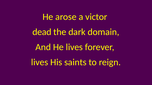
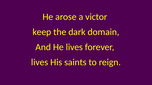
dead: dead -> keep
